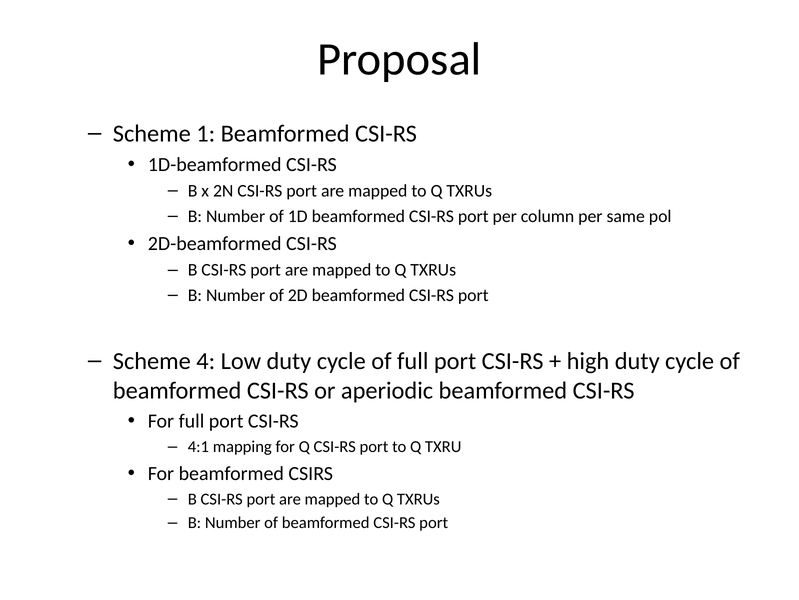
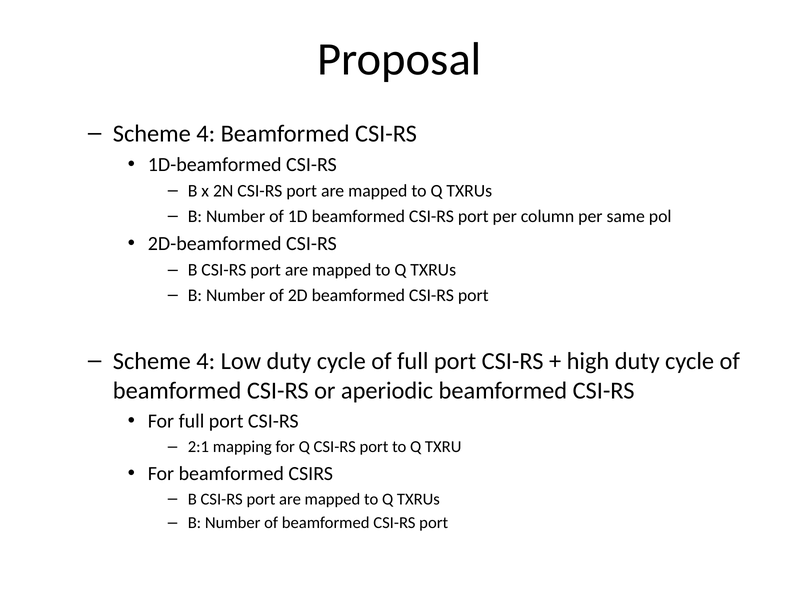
1 at (206, 134): 1 -> 4
4:1: 4:1 -> 2:1
